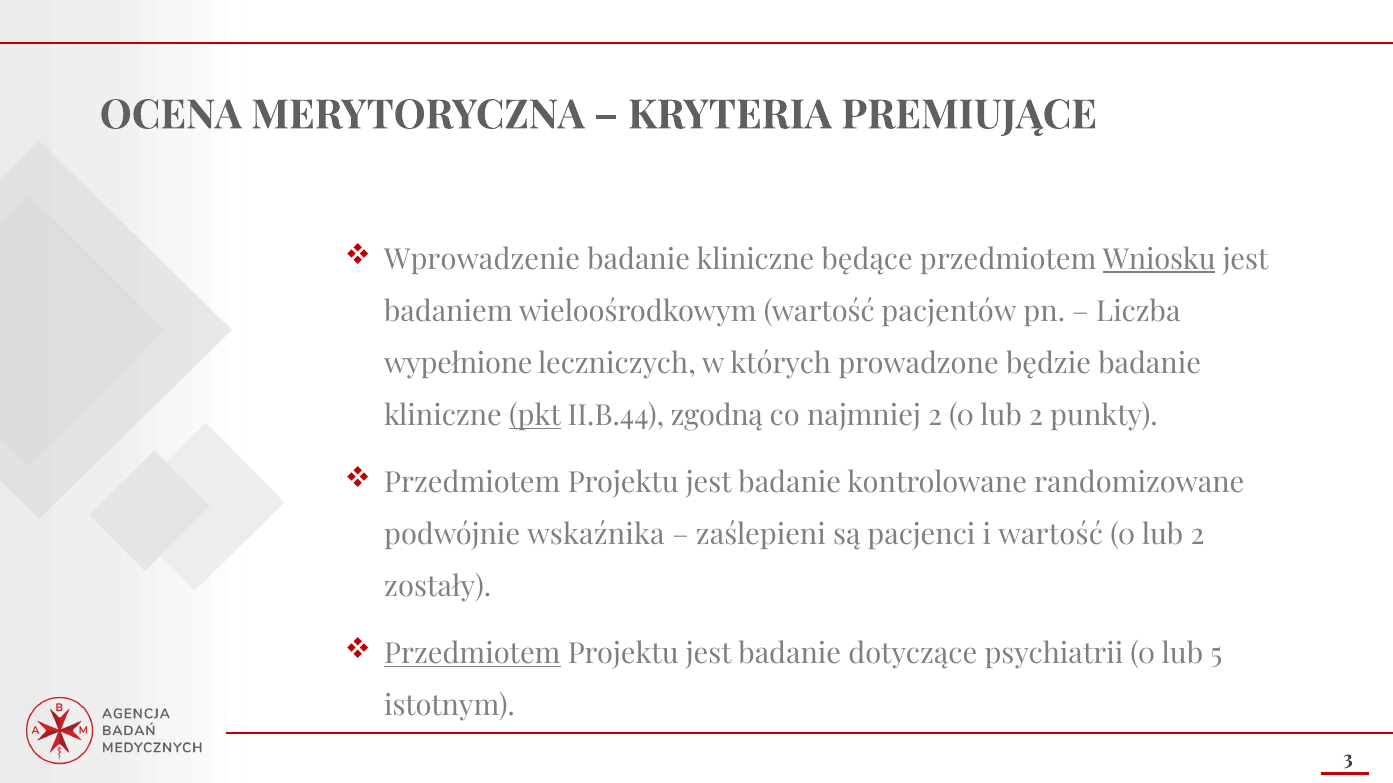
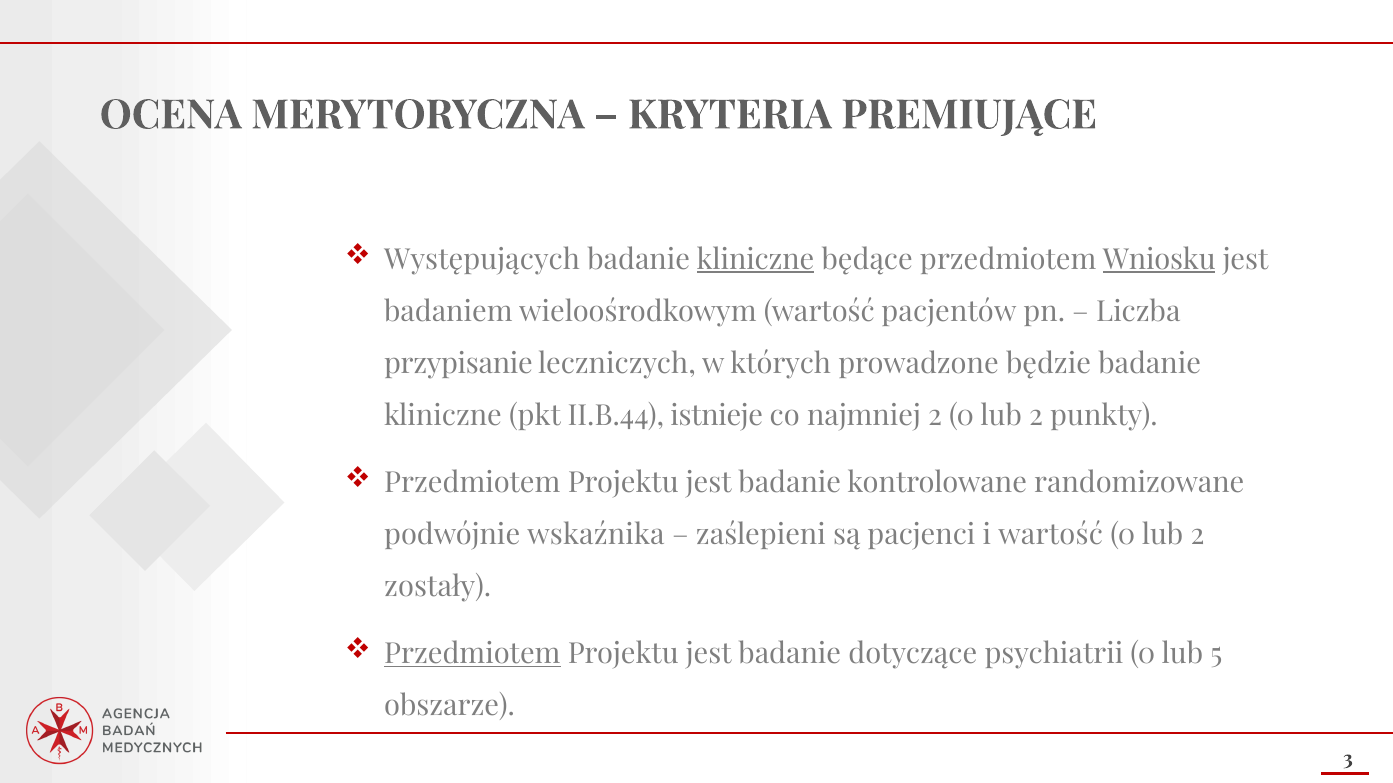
Wprowadzenie: Wprowadzenie -> Występujących
kliniczne at (755, 260) underline: none -> present
wypełnione: wypełnione -> przypisanie
pkt underline: present -> none
zgodną: zgodną -> istnieje
istotnym: istotnym -> obszarze
